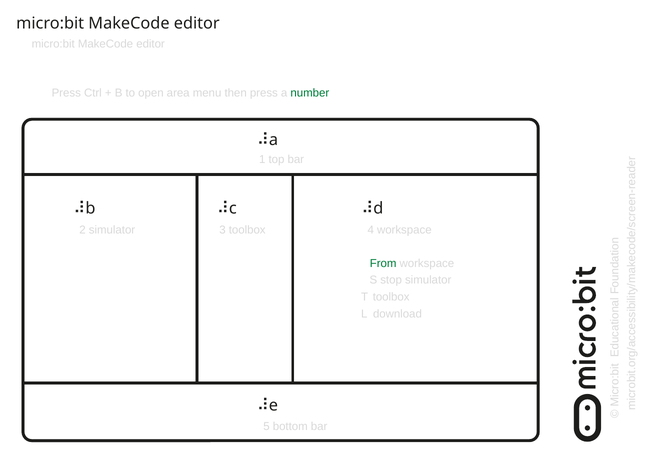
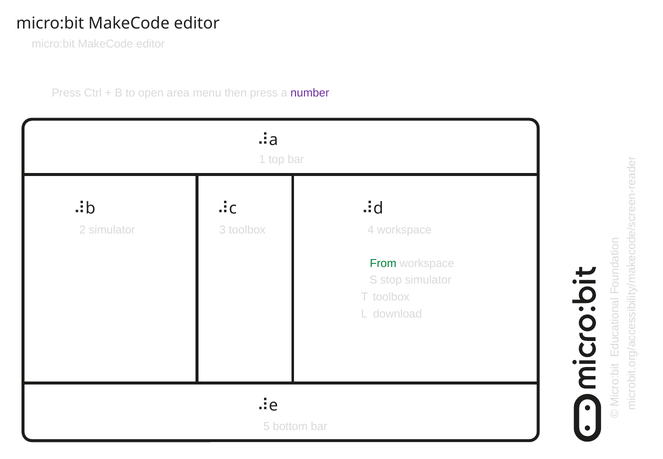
number colour: green -> purple
